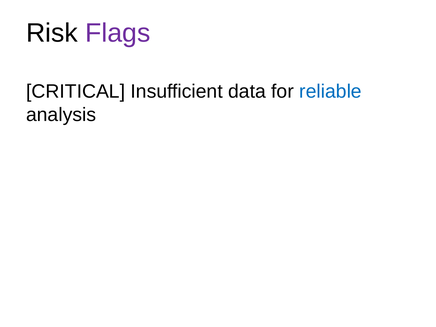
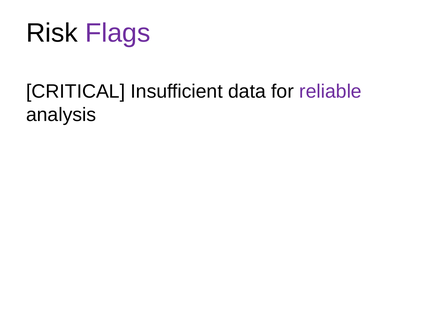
reliable colour: blue -> purple
